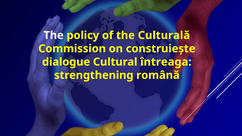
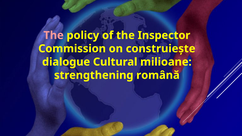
The at (54, 35) colour: white -> pink
Culturală: Culturală -> Inspector
întreaga: întreaga -> milioane
